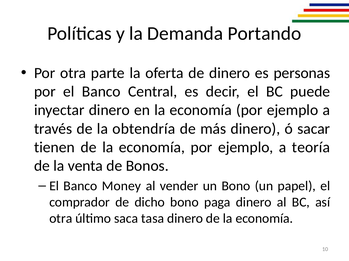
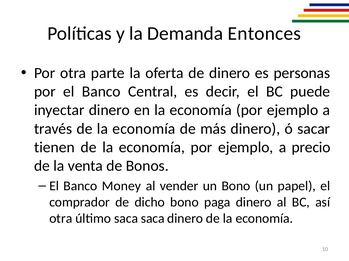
Portando: Portando -> Entonces
través de la obtendría: obtendría -> economía
teoría: teoría -> precio
saca tasa: tasa -> saca
